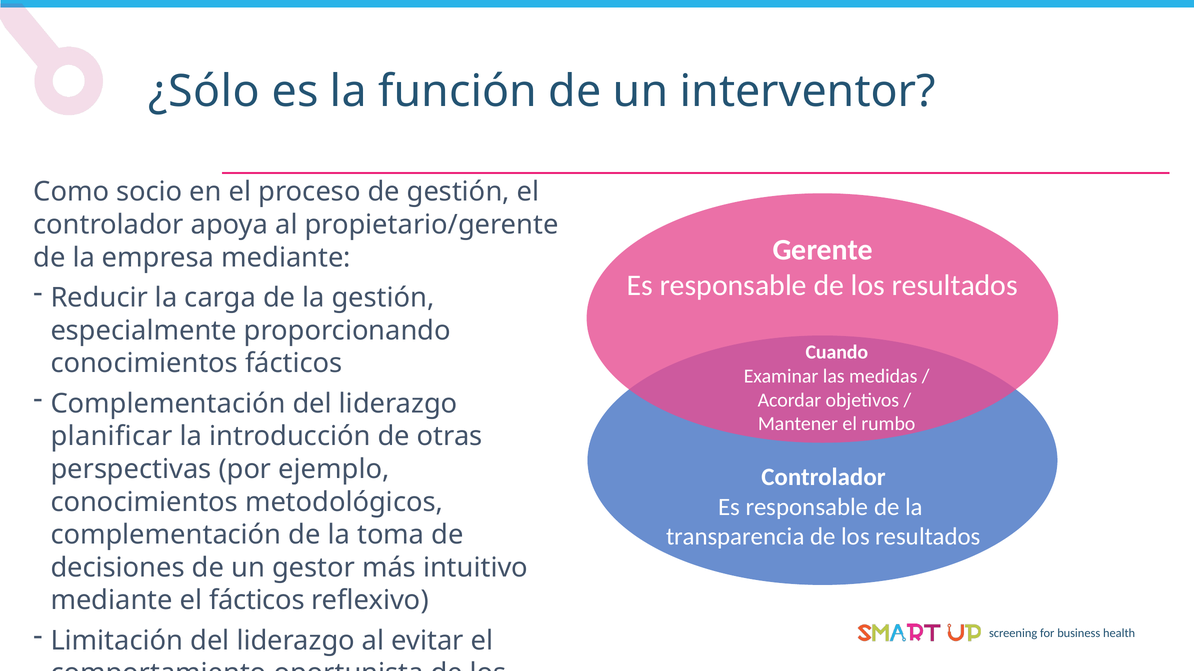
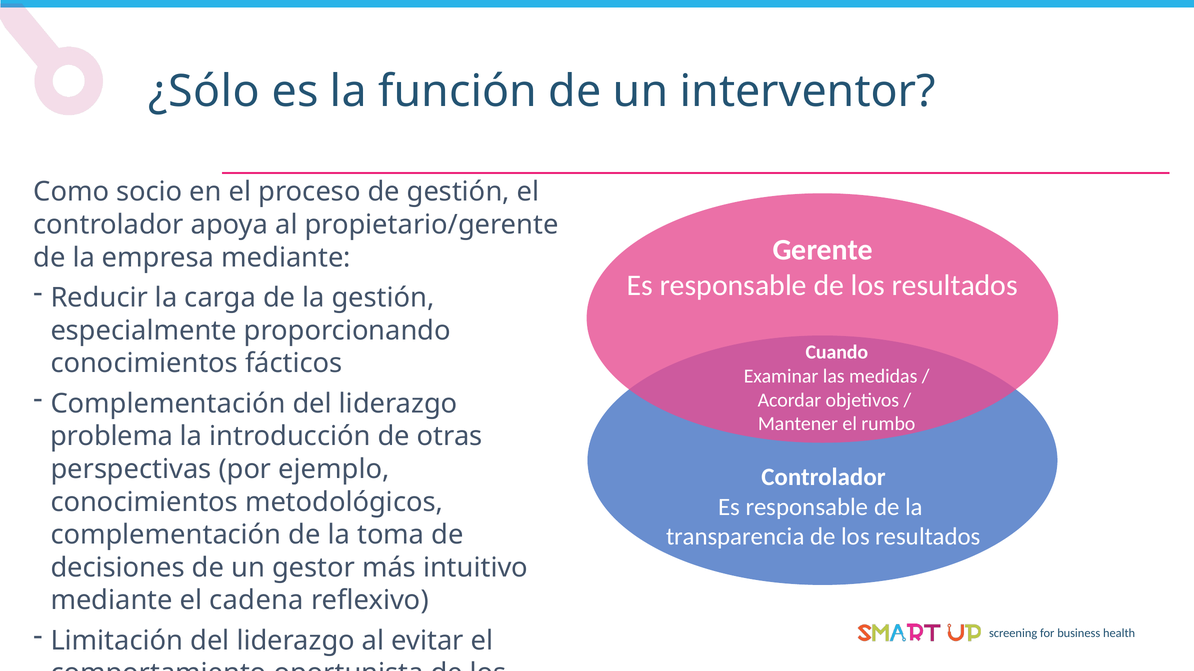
planificar: planificar -> problema
el fácticos: fácticos -> cadena
